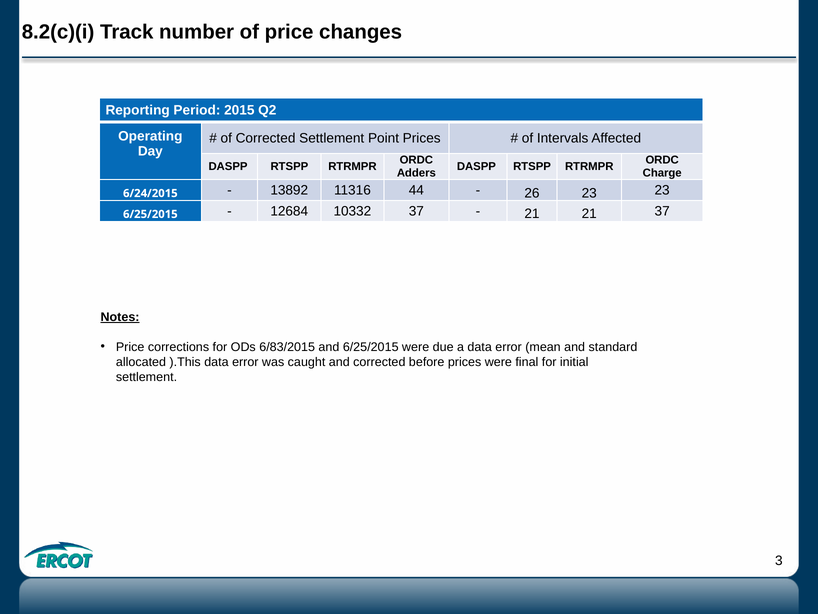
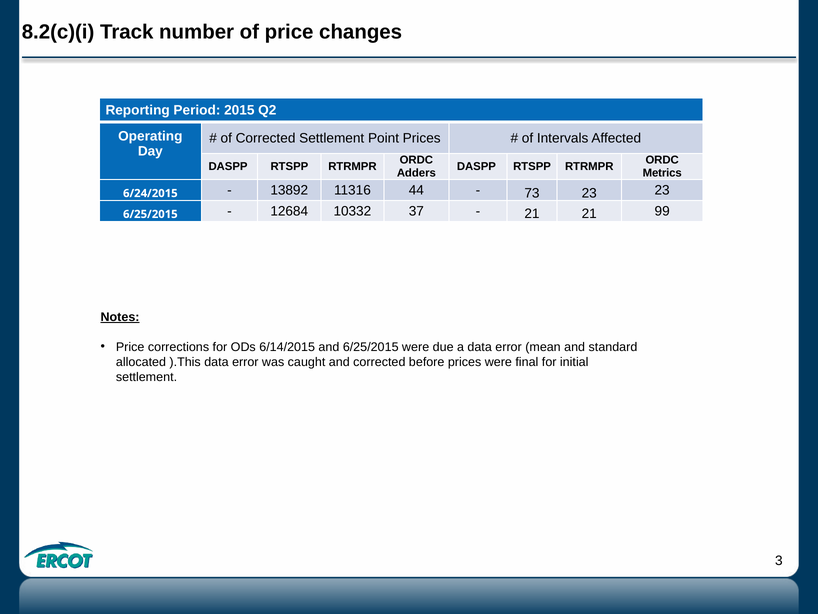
Charge: Charge -> Metrics
26: 26 -> 73
21 37: 37 -> 99
6/83/2015: 6/83/2015 -> 6/14/2015
